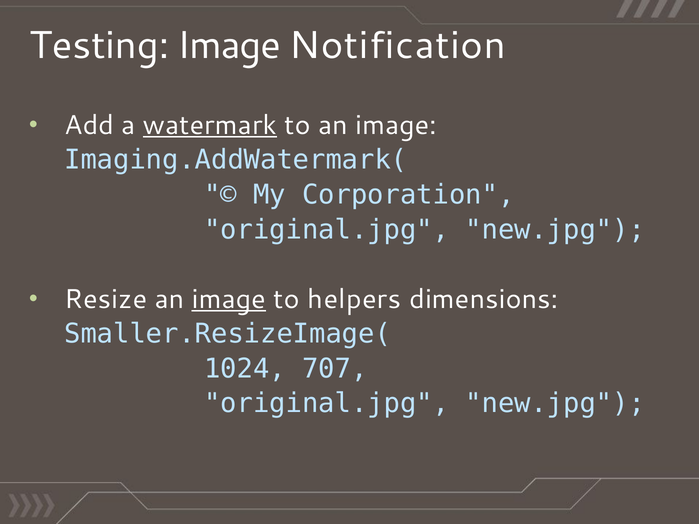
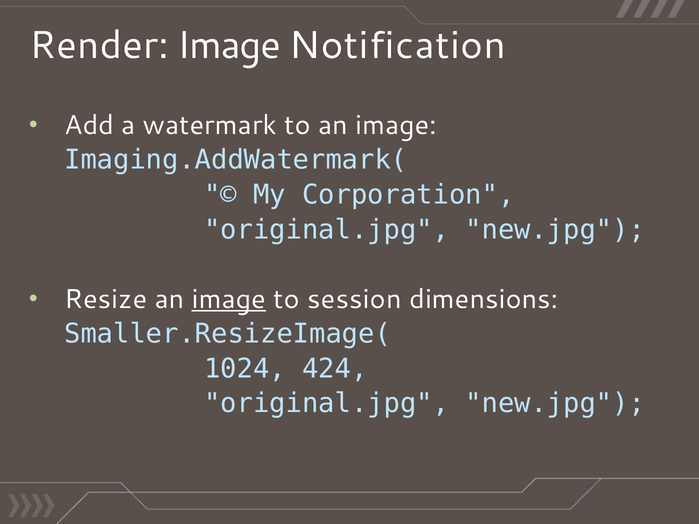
Testing: Testing -> Render
watermark underline: present -> none
helpers: helpers -> session
707: 707 -> 424
